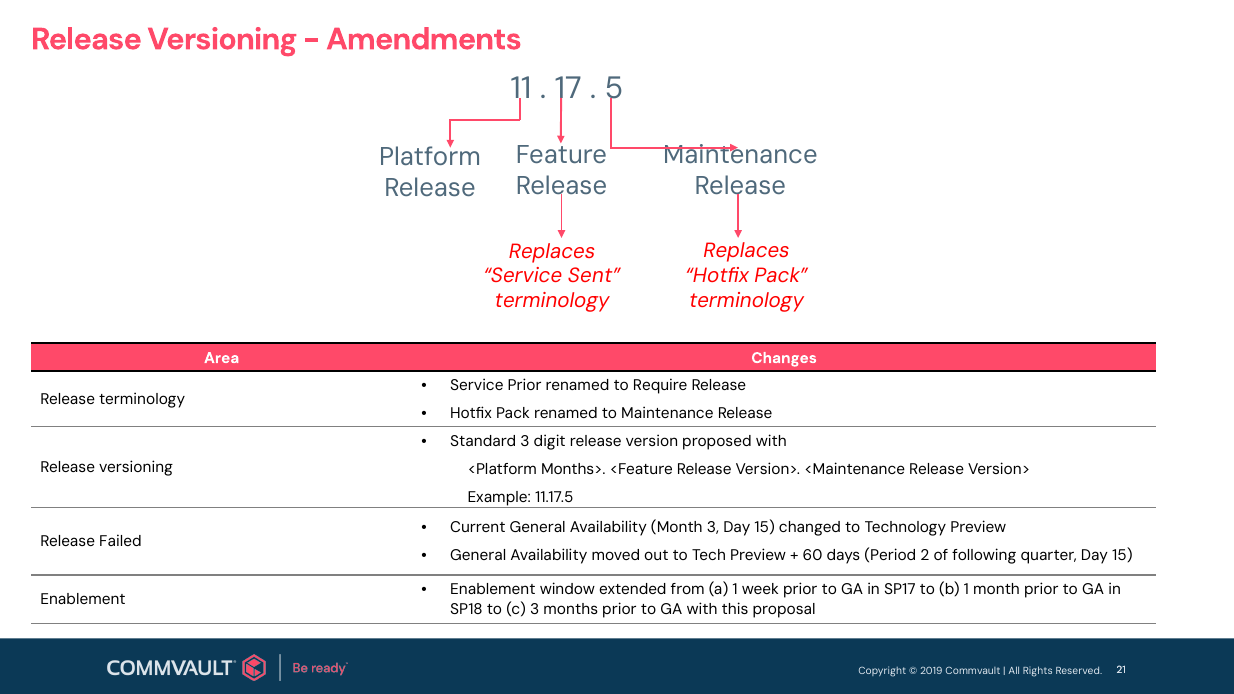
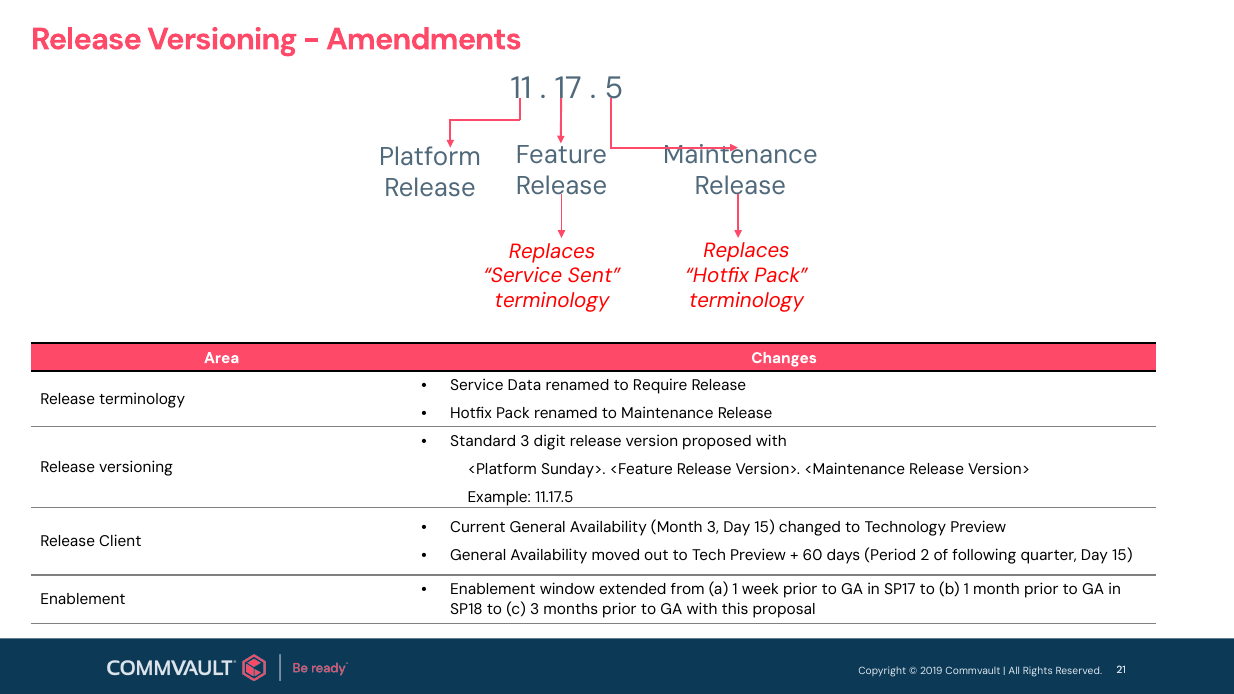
Service Prior: Prior -> Data
Months>: Months> -> Sunday>
Failed: Failed -> Client
